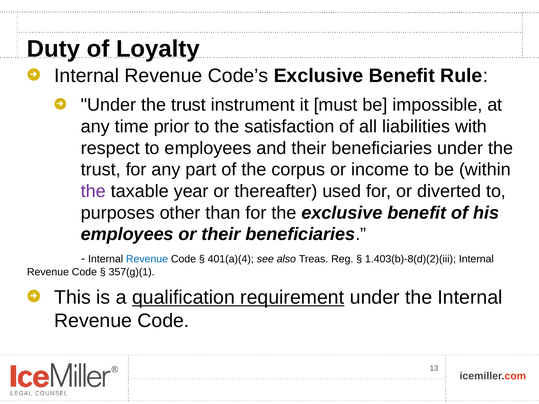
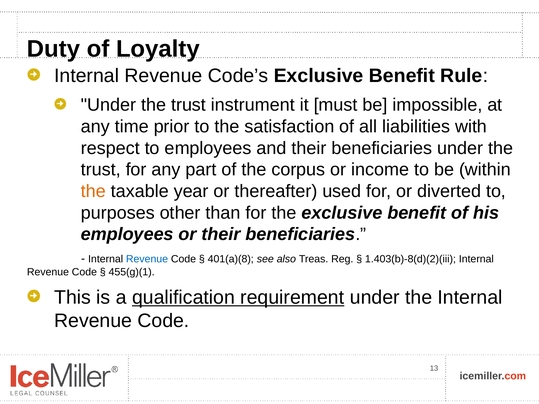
the at (93, 191) colour: purple -> orange
401(a)(4: 401(a)(4 -> 401(a)(8
357(g)(1: 357(g)(1 -> 455(g)(1
